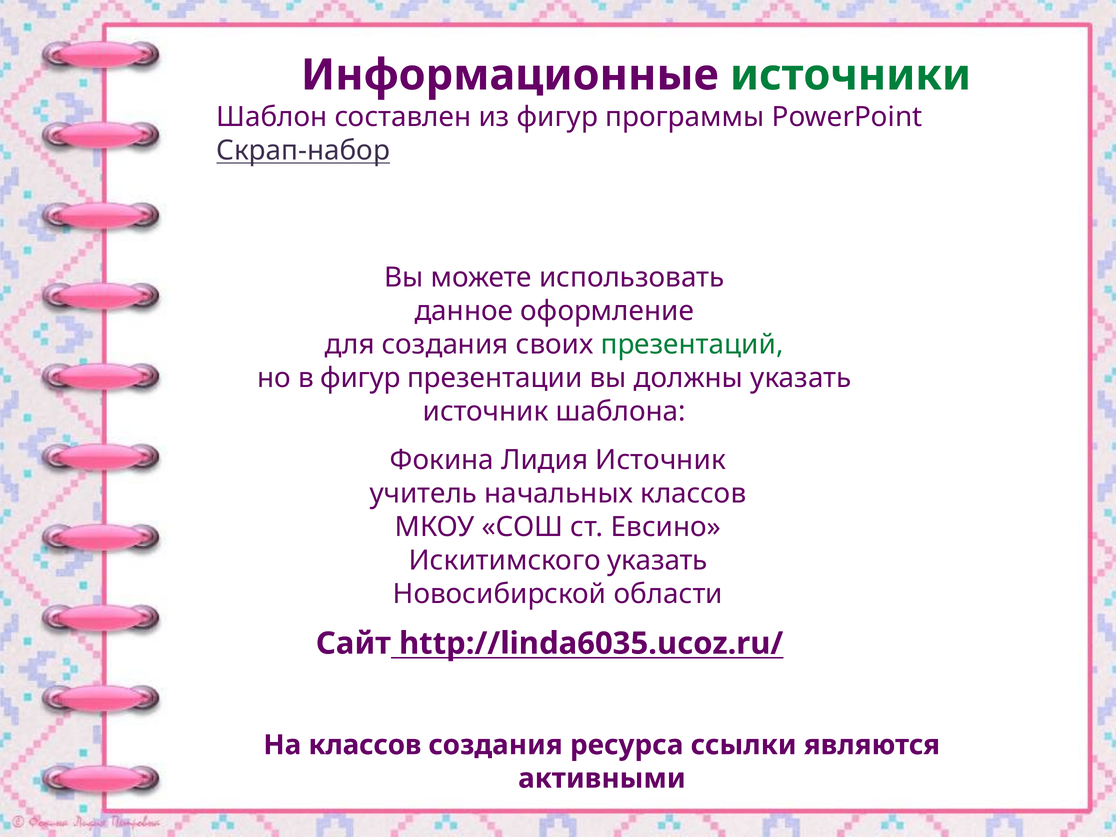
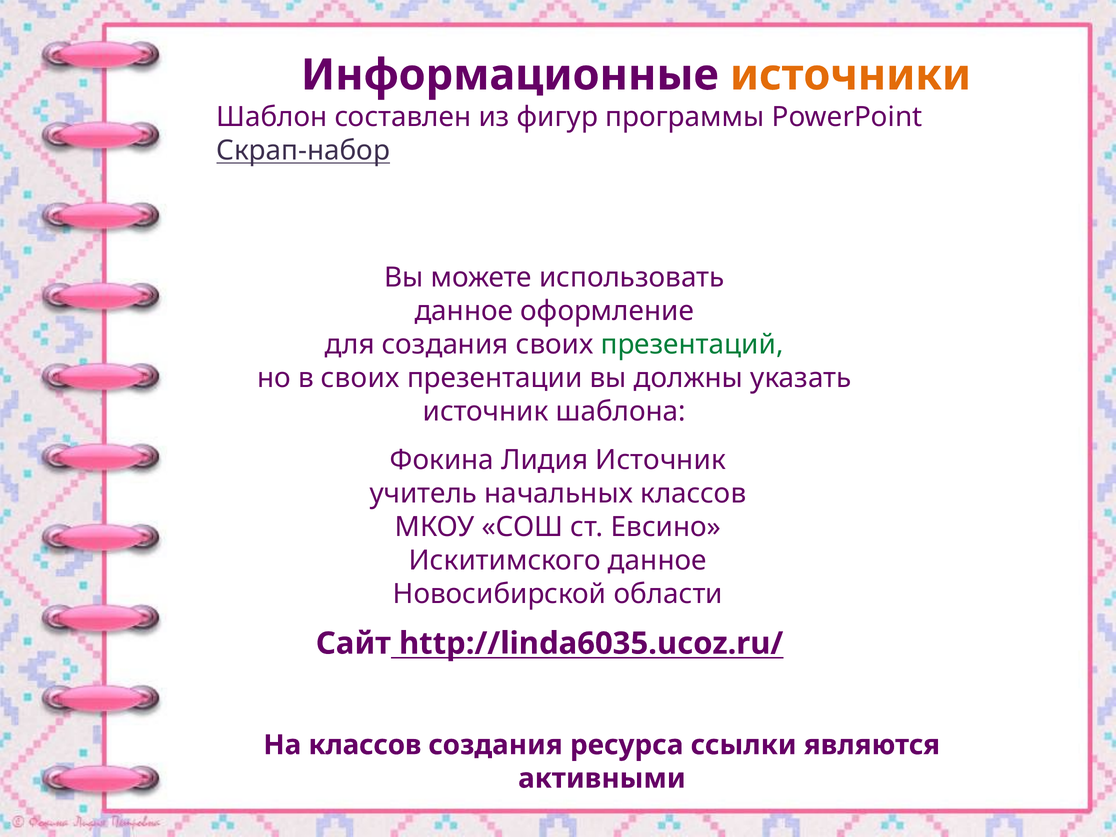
источники colour: green -> orange
в фигур: фигур -> своих
Искитимского указать: указать -> данное
